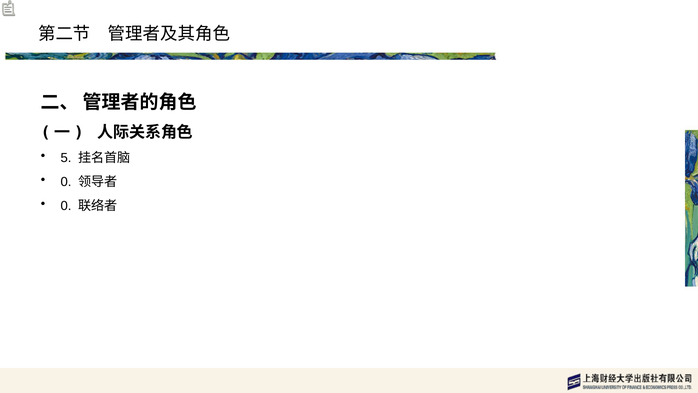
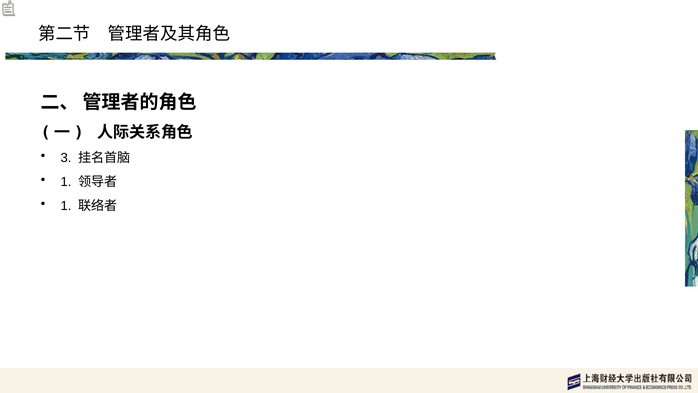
5: 5 -> 3
0 at (66, 182): 0 -> 1
0 at (66, 206): 0 -> 1
